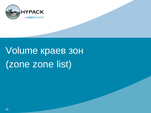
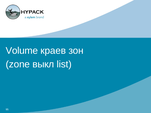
zone zone: zone -> выкл
